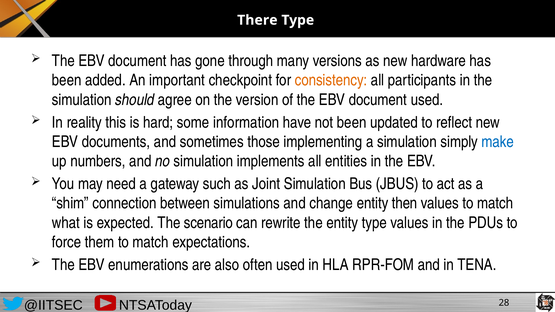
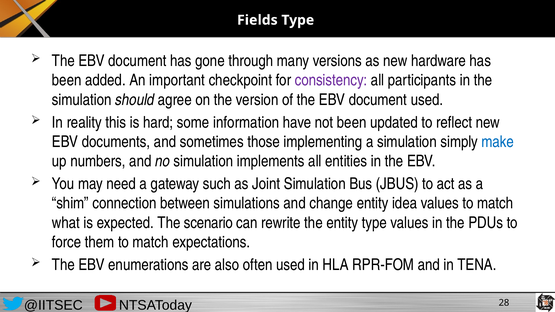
There: There -> Fields
consistency colour: orange -> purple
then: then -> idea
